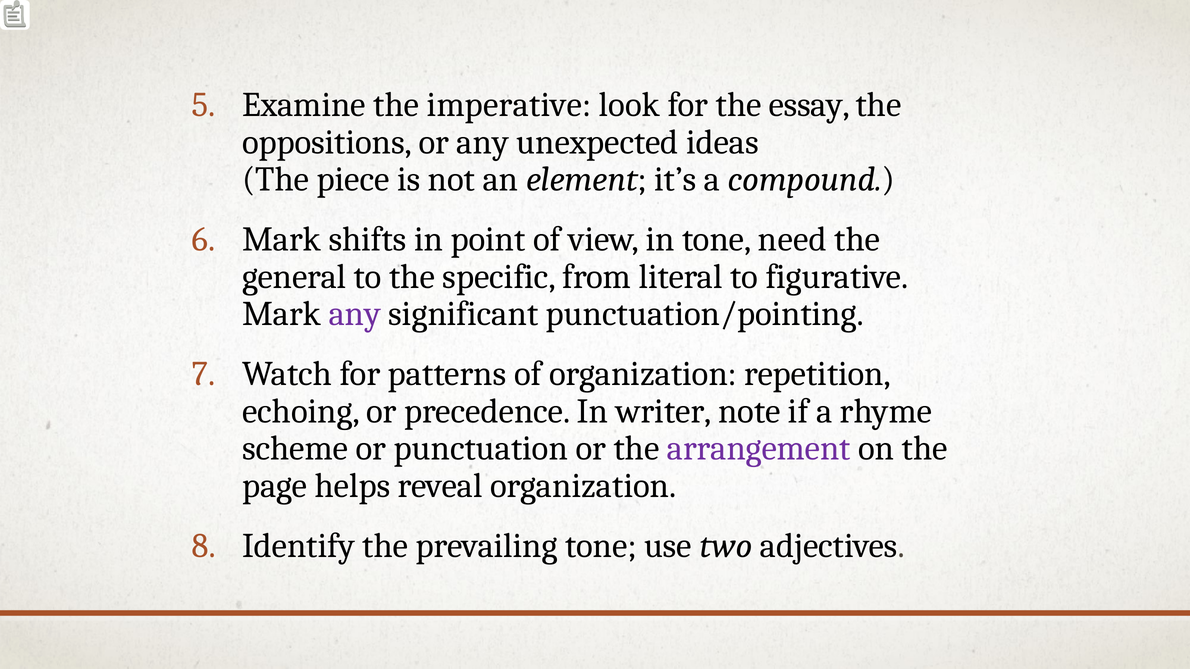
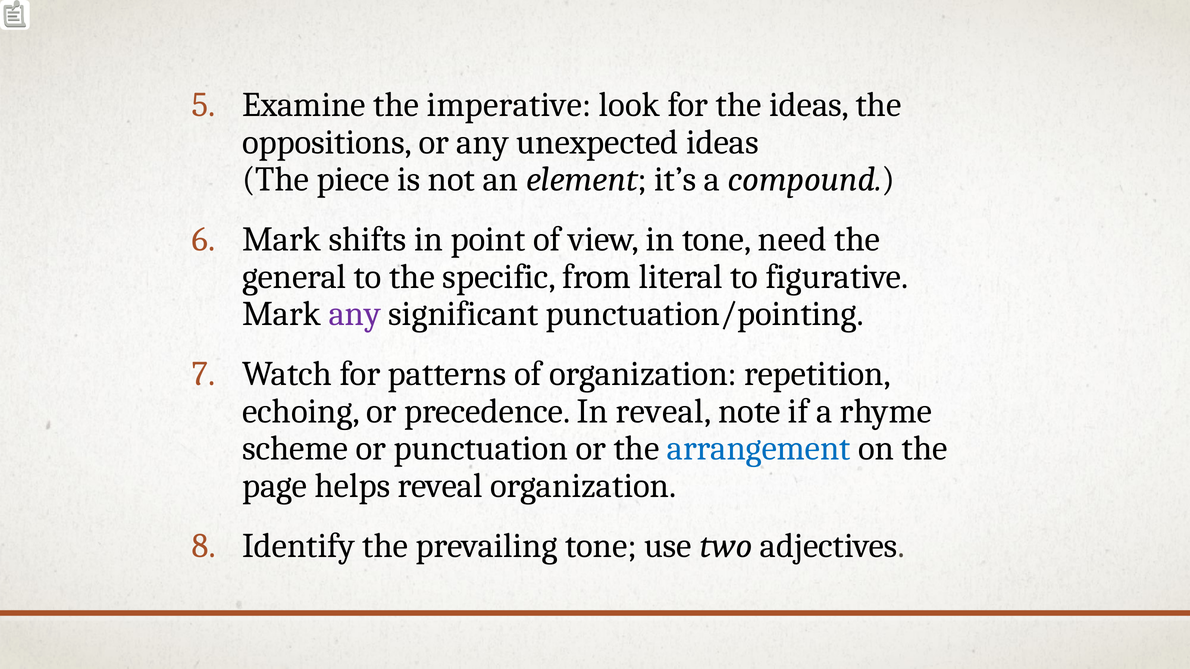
the essay: essay -> ideas
In writer: writer -> reveal
arrangement colour: purple -> blue
